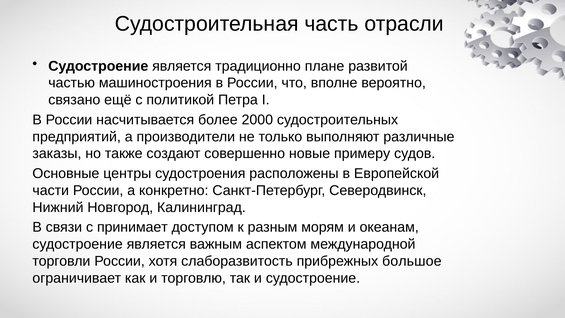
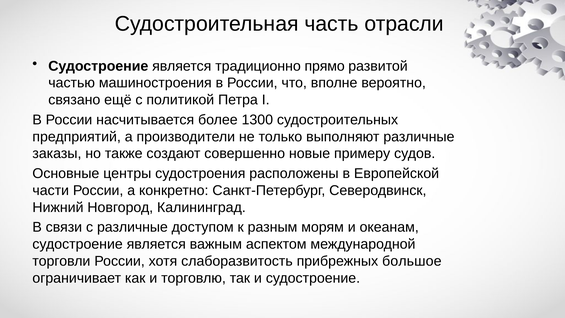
плане: плане -> прямо
2000: 2000 -> 1300
с принимает: принимает -> различные
